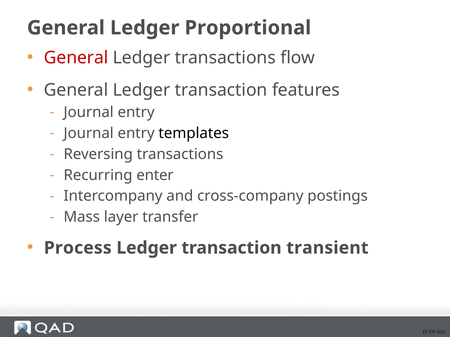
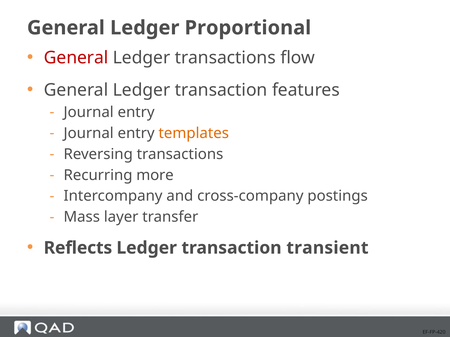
templates colour: black -> orange
enter: enter -> more
Process: Process -> Reflects
